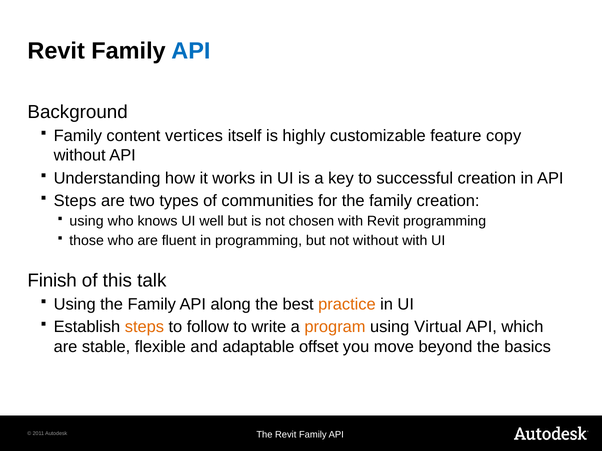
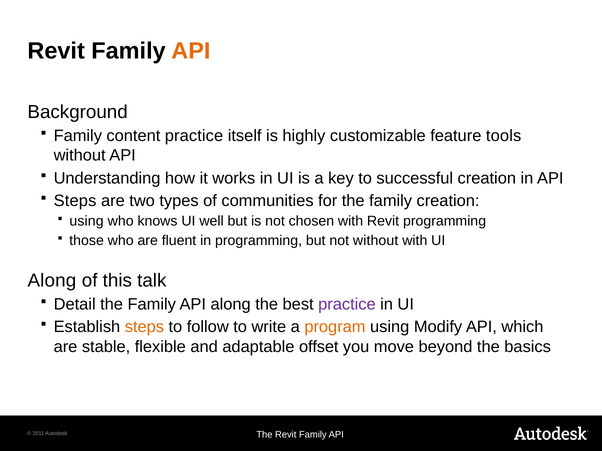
API at (191, 51) colour: blue -> orange
content vertices: vertices -> practice
copy: copy -> tools
Finish at (52, 281): Finish -> Along
Using at (75, 305): Using -> Detail
practice at (347, 305) colour: orange -> purple
Virtual: Virtual -> Modify
